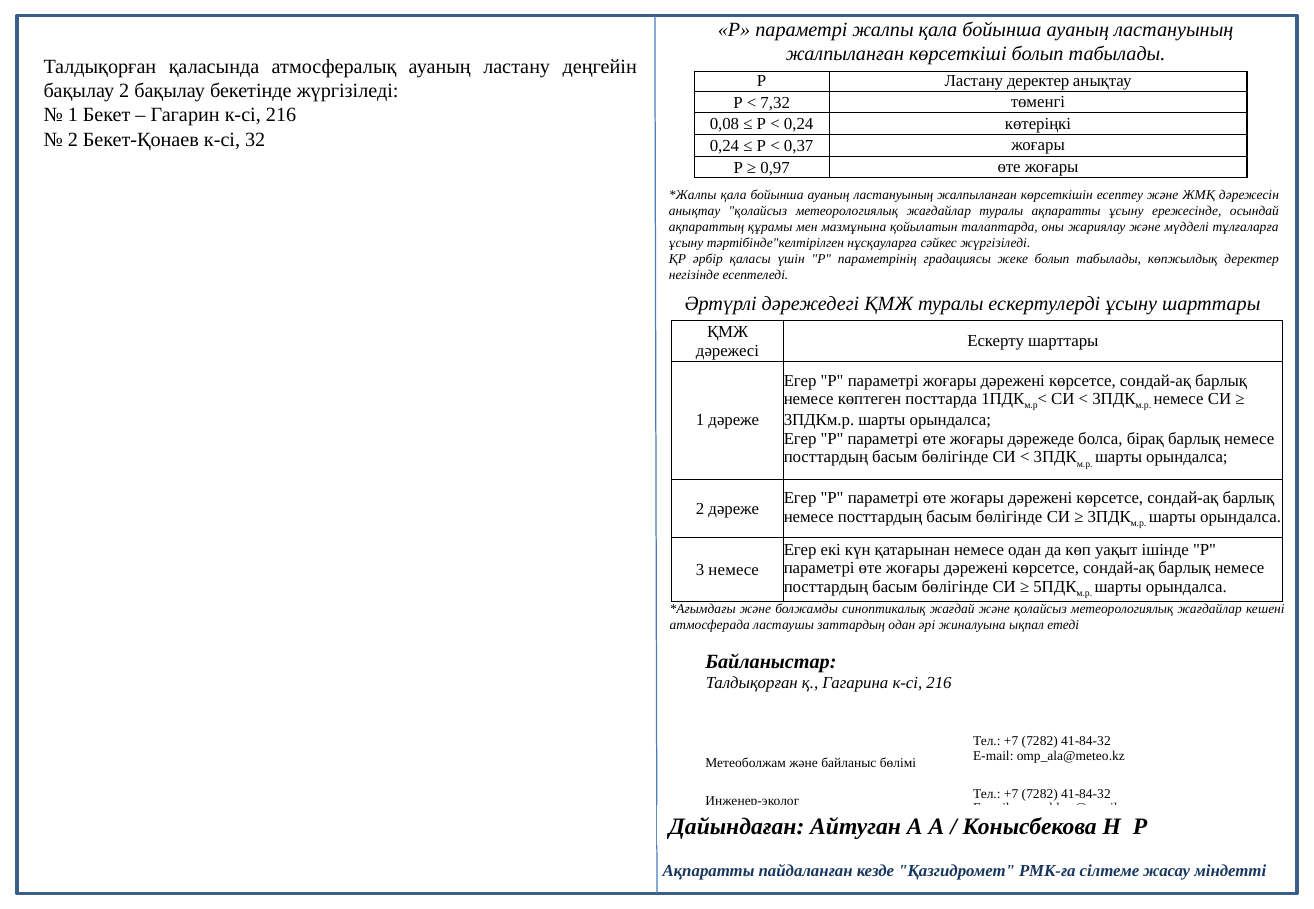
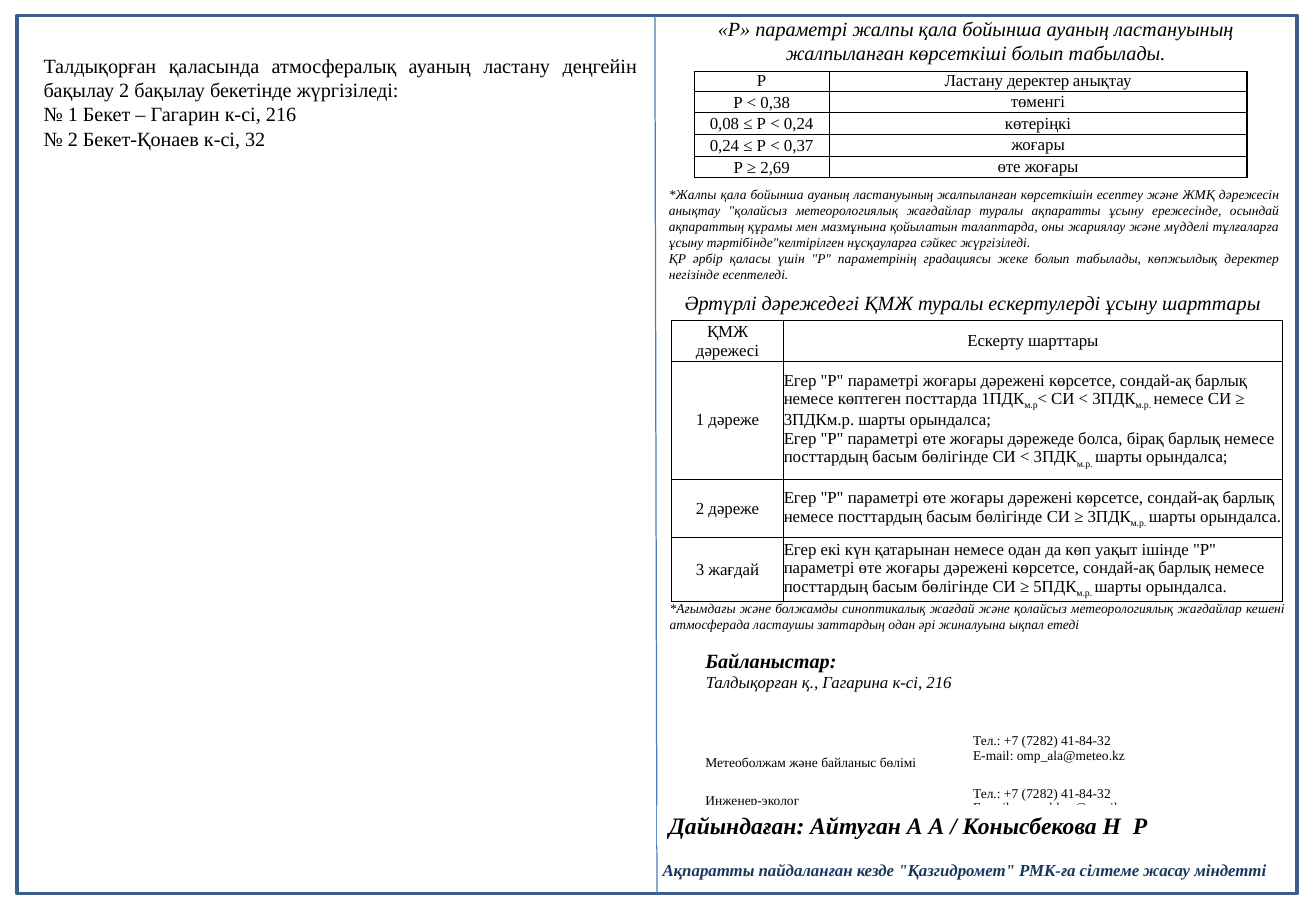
7,32: 7,32 -> 0,38
0,97: 0,97 -> 2,69
3 немесе: немесе -> жағдай
